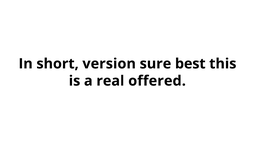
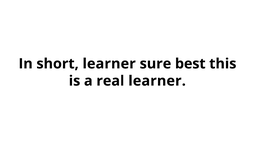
short version: version -> learner
real offered: offered -> learner
